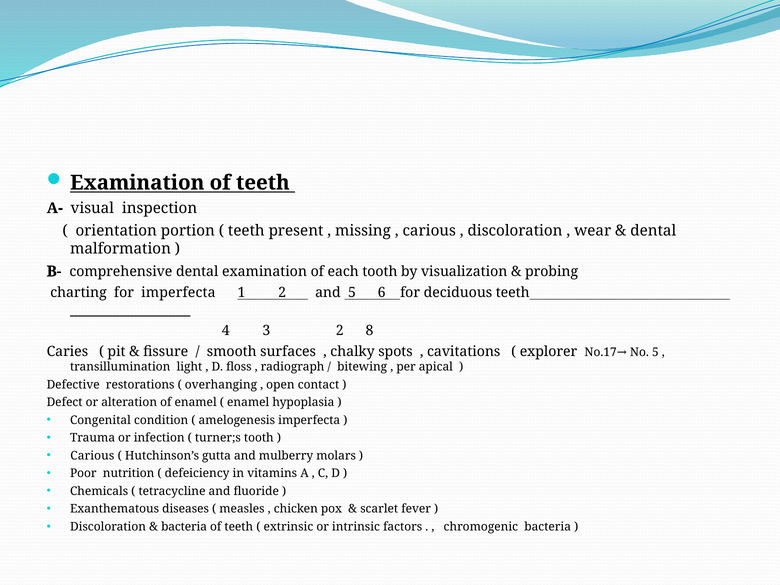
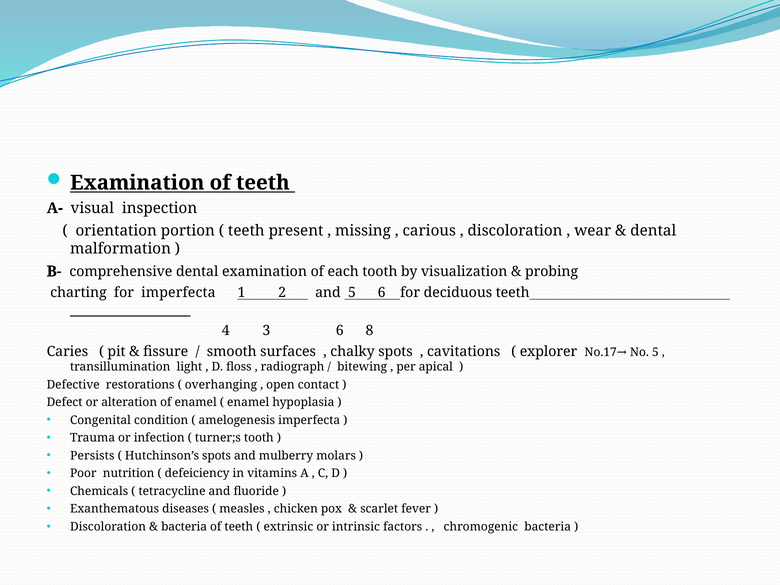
3 2: 2 -> 6
Carious at (92, 456): Carious -> Persists
Hutchinson’s gutta: gutta -> spots
